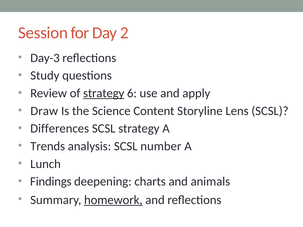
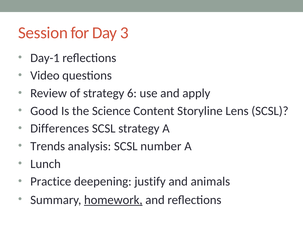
2: 2 -> 3
Day-3: Day-3 -> Day-1
Study: Study -> Video
strategy at (104, 93) underline: present -> none
Draw: Draw -> Good
Findings: Findings -> Practice
charts: charts -> justify
